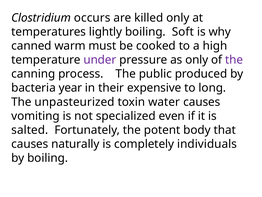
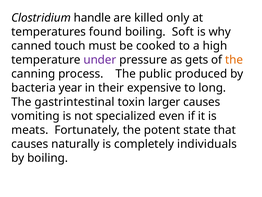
occurs: occurs -> handle
lightly: lightly -> found
warm: warm -> touch
as only: only -> gets
the at (234, 60) colour: purple -> orange
unpasteurized: unpasteurized -> gastrintestinal
water: water -> larger
salted: salted -> meats
body: body -> state
